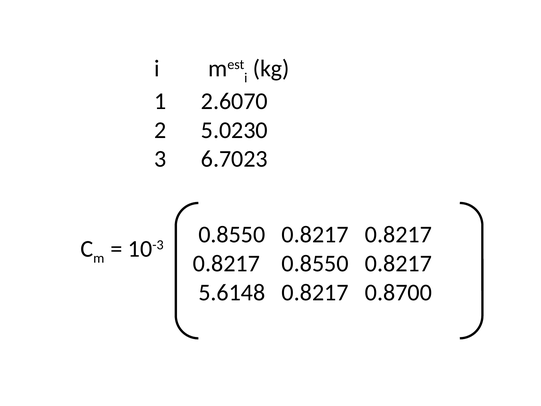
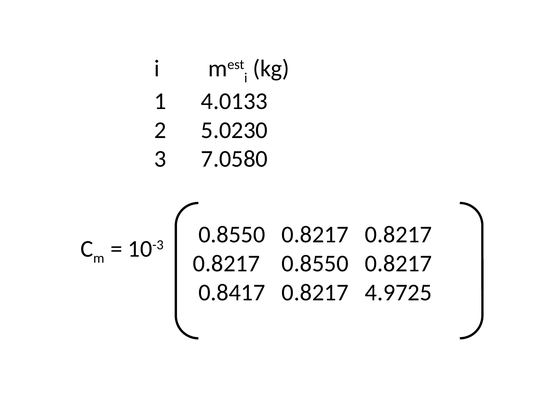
2.6070: 2.6070 -> 4.0133
6.7023: 6.7023 -> 7.0580
5.6148: 5.6148 -> 0.8417
0.8700: 0.8700 -> 4.9725
